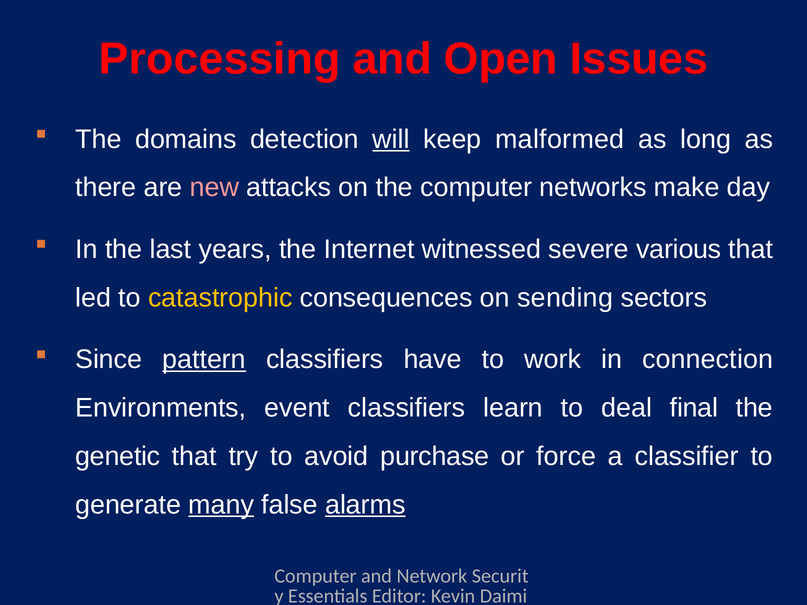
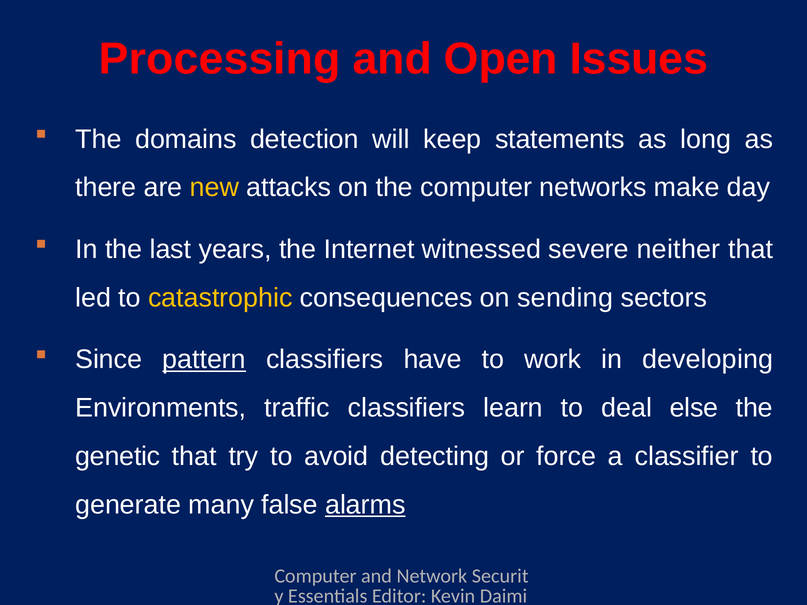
will underline: present -> none
malformed: malformed -> statements
new colour: pink -> yellow
various: various -> neither
connection: connection -> developing
event: event -> traffic
final: final -> else
purchase: purchase -> detecting
many underline: present -> none
